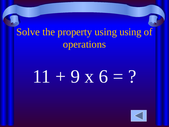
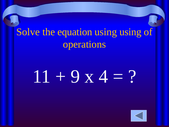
property: property -> equation
6: 6 -> 4
